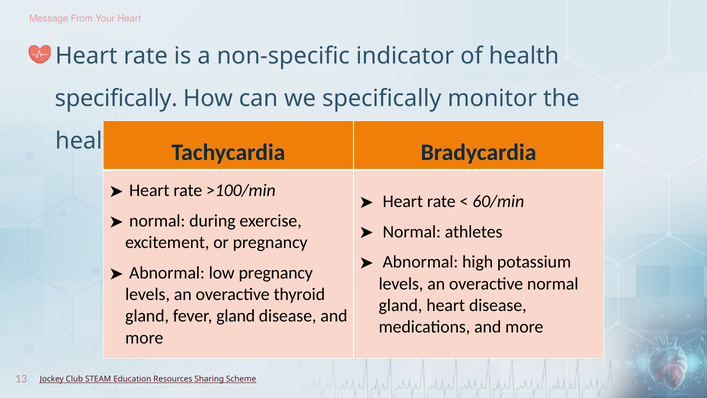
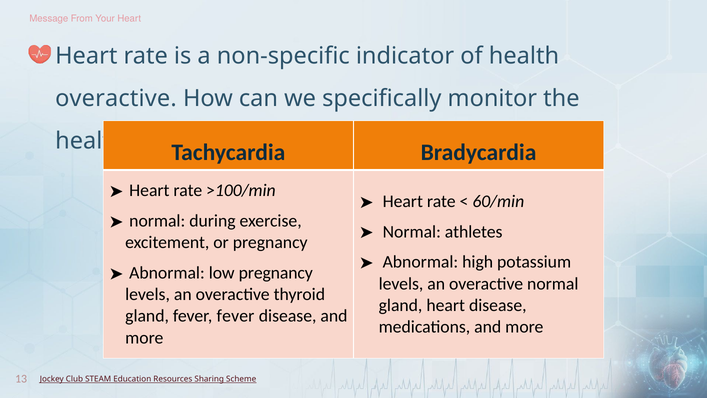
specifically at (116, 98): specifically -> overactive
fever gland: gland -> fever
